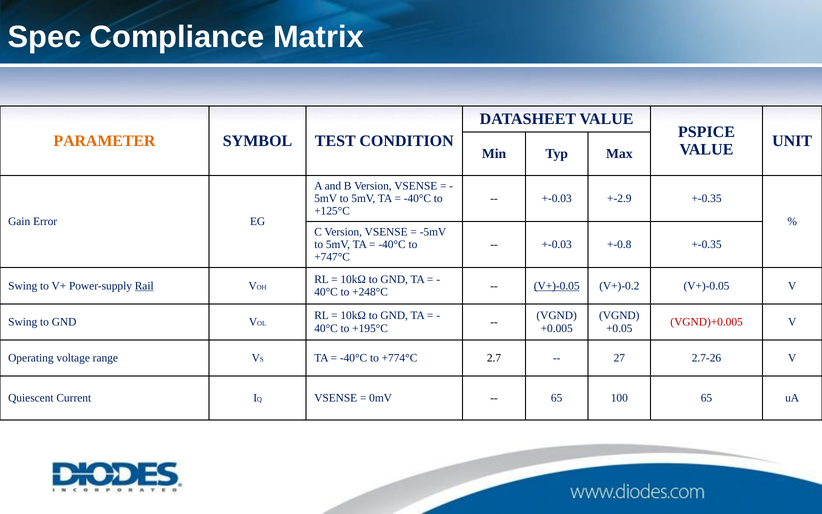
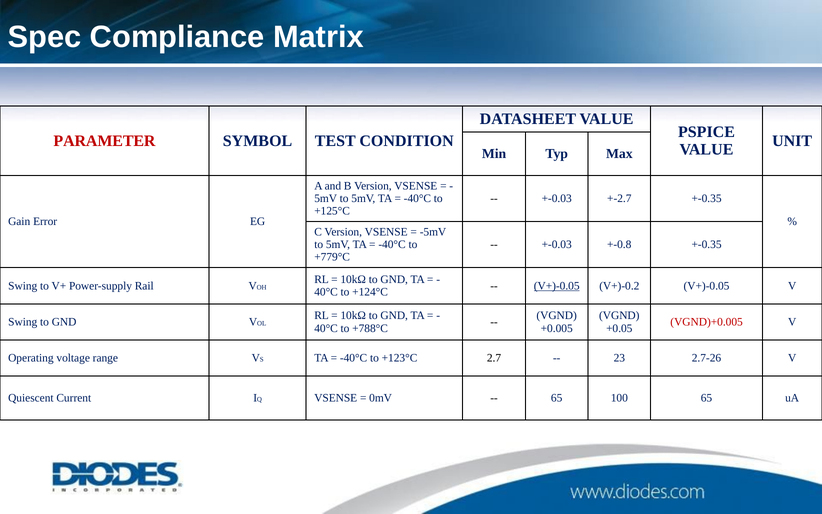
PARAMETER colour: orange -> red
+-2.9: +-2.9 -> +-2.7
+747°C: +747°C -> +779°C
Rail underline: present -> none
+248°C: +248°C -> +124°C
+195°C: +195°C -> +788°C
+774°C: +774°C -> +123°C
27: 27 -> 23
